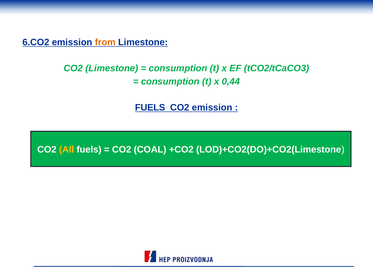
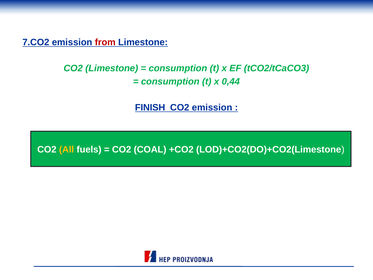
6.CO2: 6.CO2 -> 7.CO2
from colour: orange -> red
FUELS at (150, 108): FUELS -> FINISH
